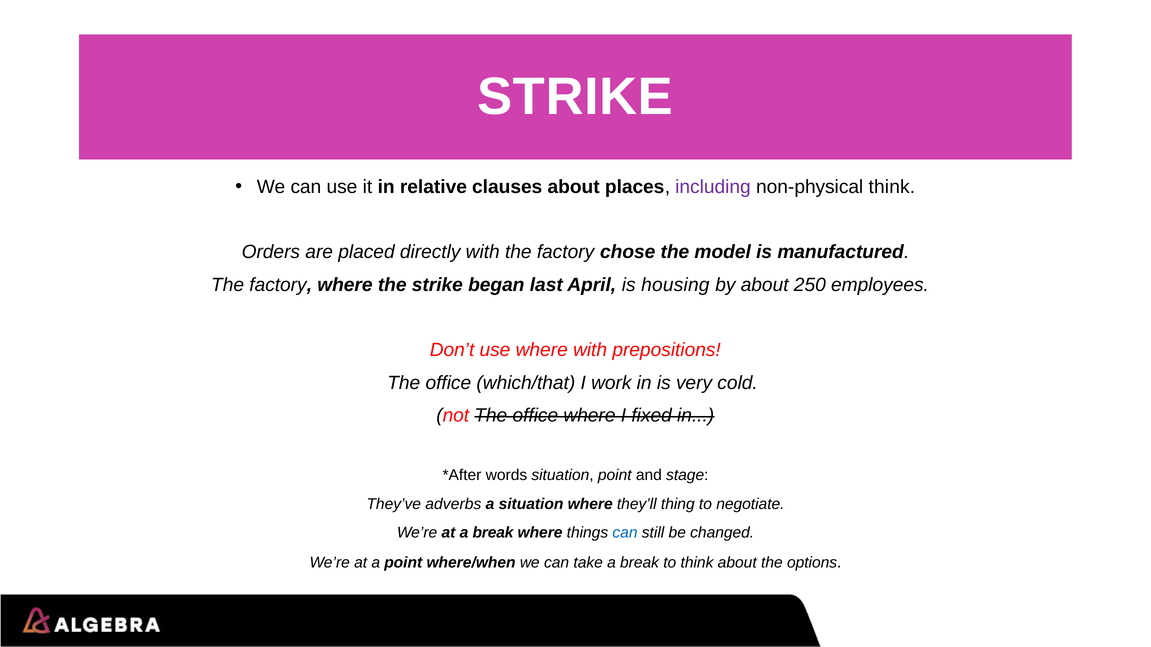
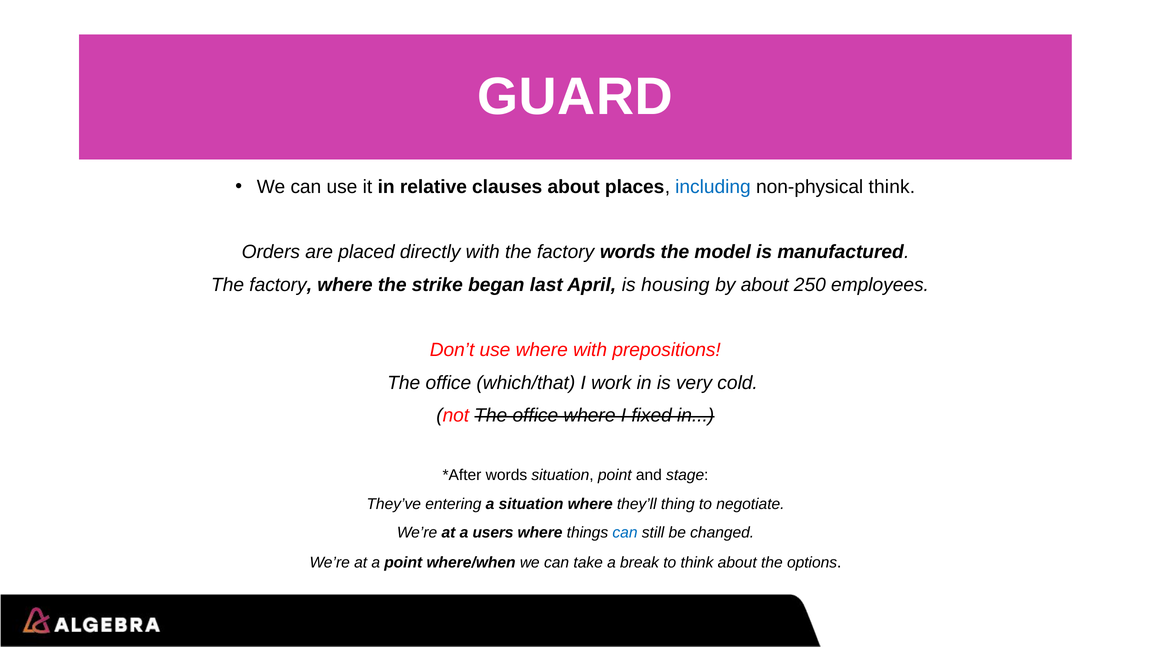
STRIKE at (575, 97): STRIKE -> GUARD
including colour: purple -> blue
factory chose: chose -> words
adverbs: adverbs -> entering
at a break: break -> users
